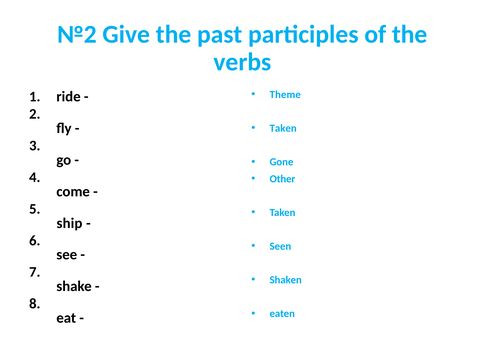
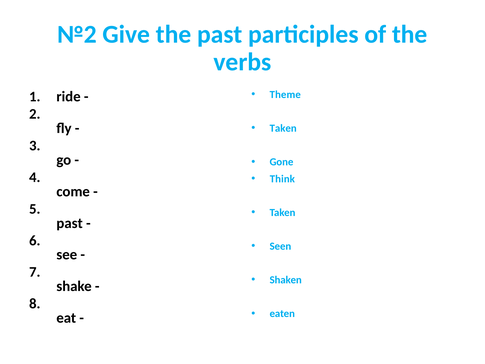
Other: Other -> Think
ship at (69, 223): ship -> past
